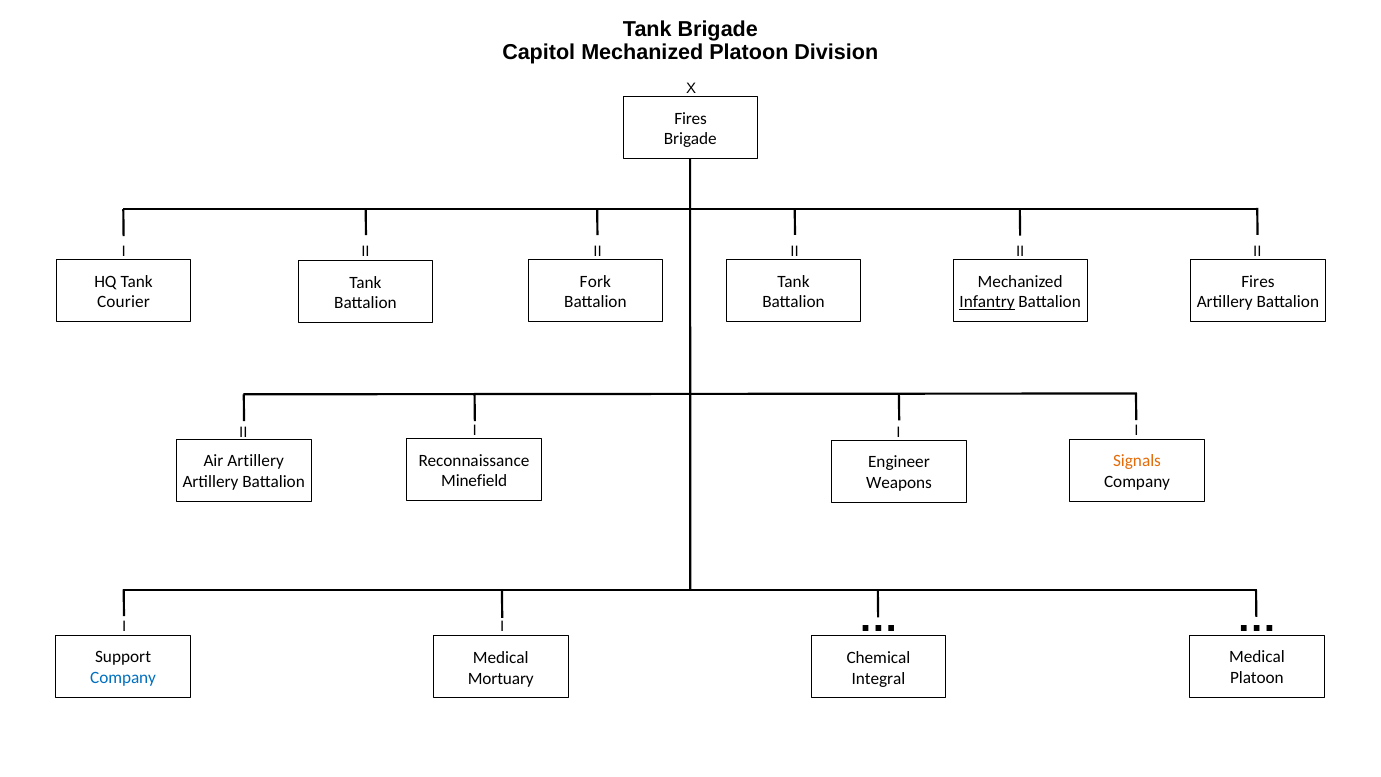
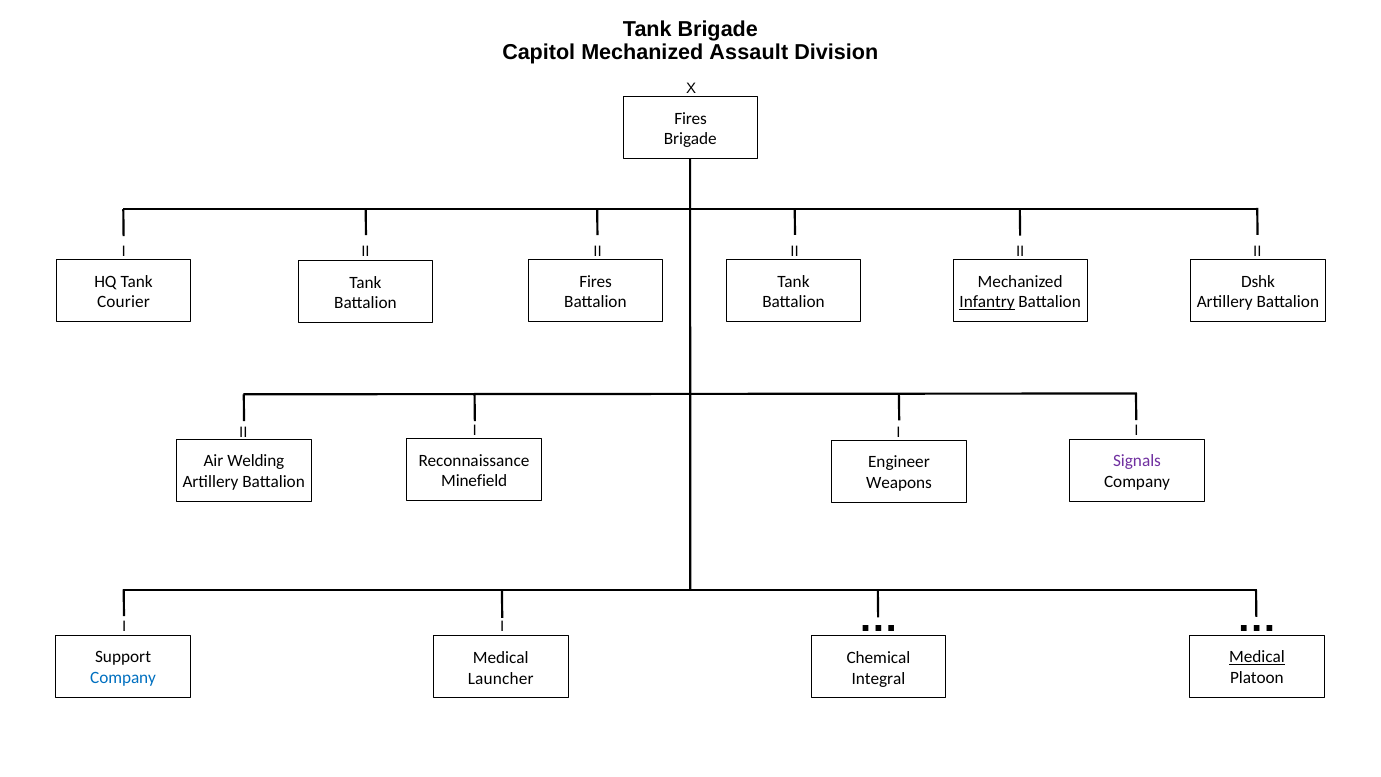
Mechanized Platoon: Platoon -> Assault
Fork at (595, 281): Fork -> Fires
Fires at (1258, 281): Fires -> Dshk
Air Artillery: Artillery -> Welding
Signals colour: orange -> purple
Medical at (1257, 657) underline: none -> present
Mortuary: Mortuary -> Launcher
